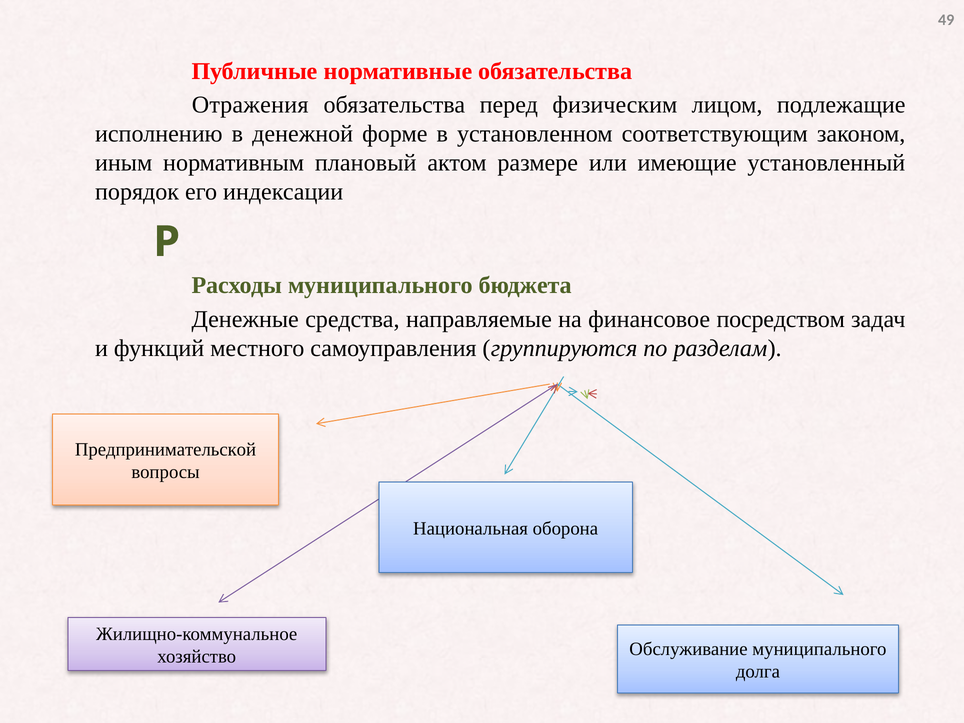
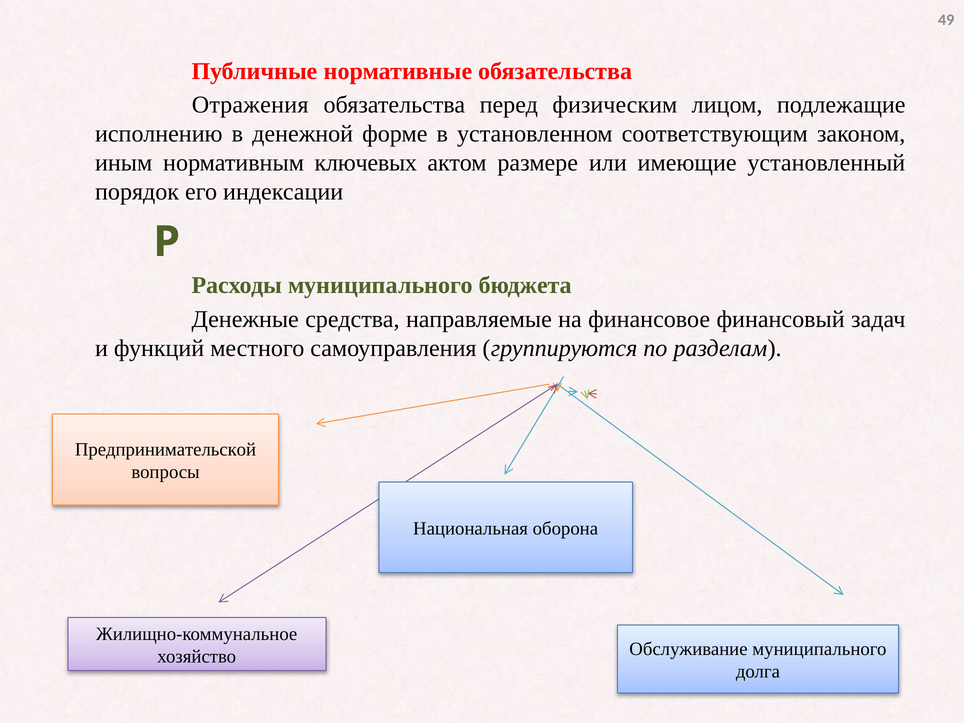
плановый: плановый -> ключевых
посредством: посредством -> финансовый
